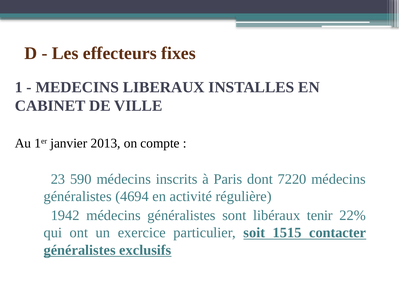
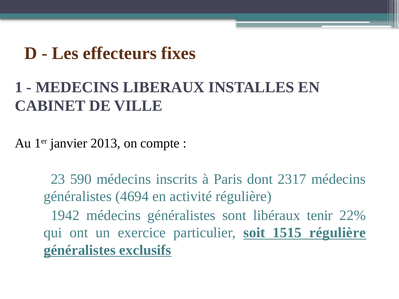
7220: 7220 -> 2317
1515 contacter: contacter -> régulière
